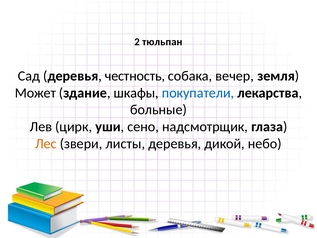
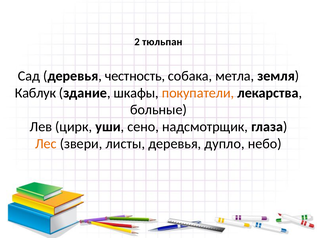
вечер: вечер -> метла
Может: Может -> Каблук
покупатели colour: blue -> orange
дикой: дикой -> дупло
